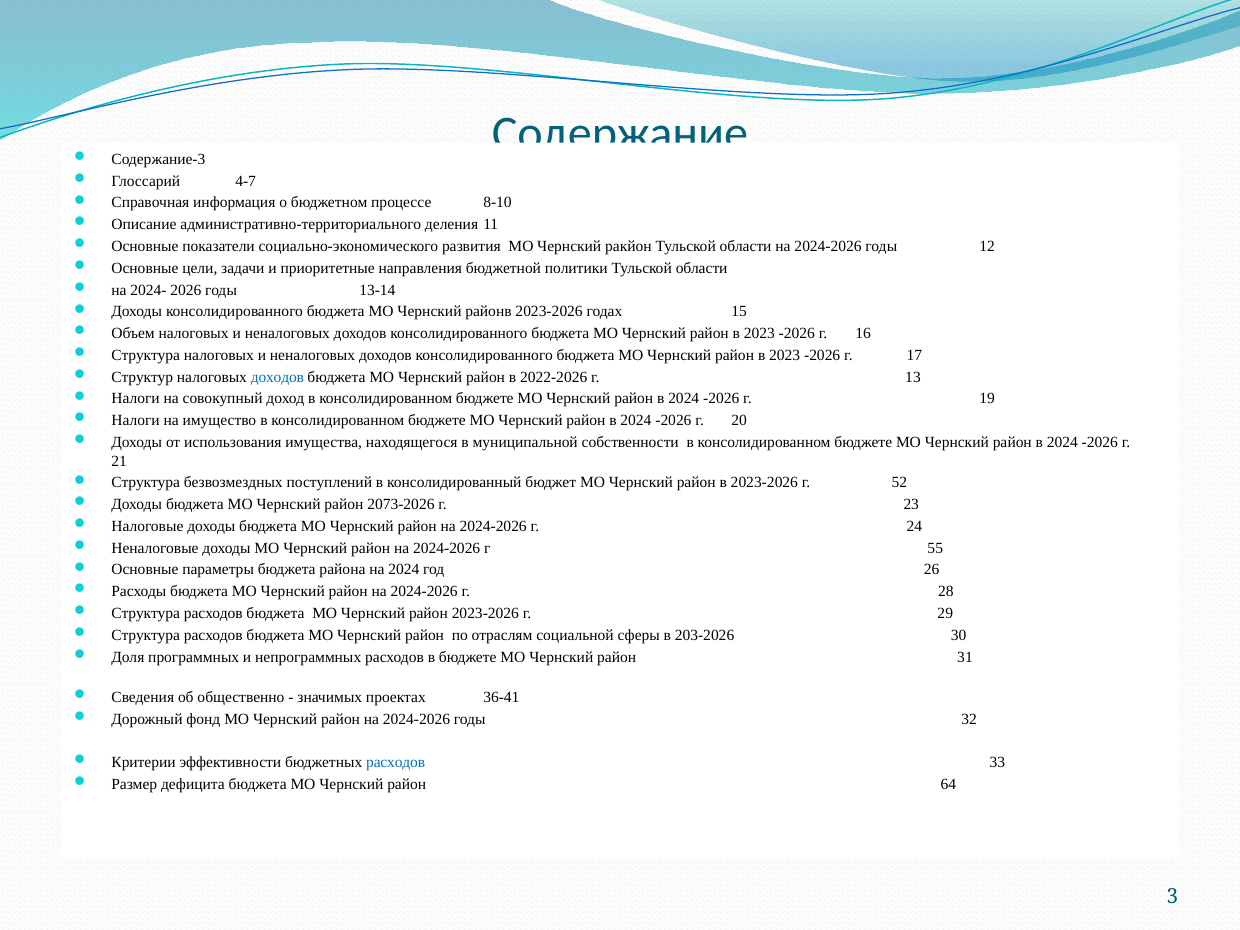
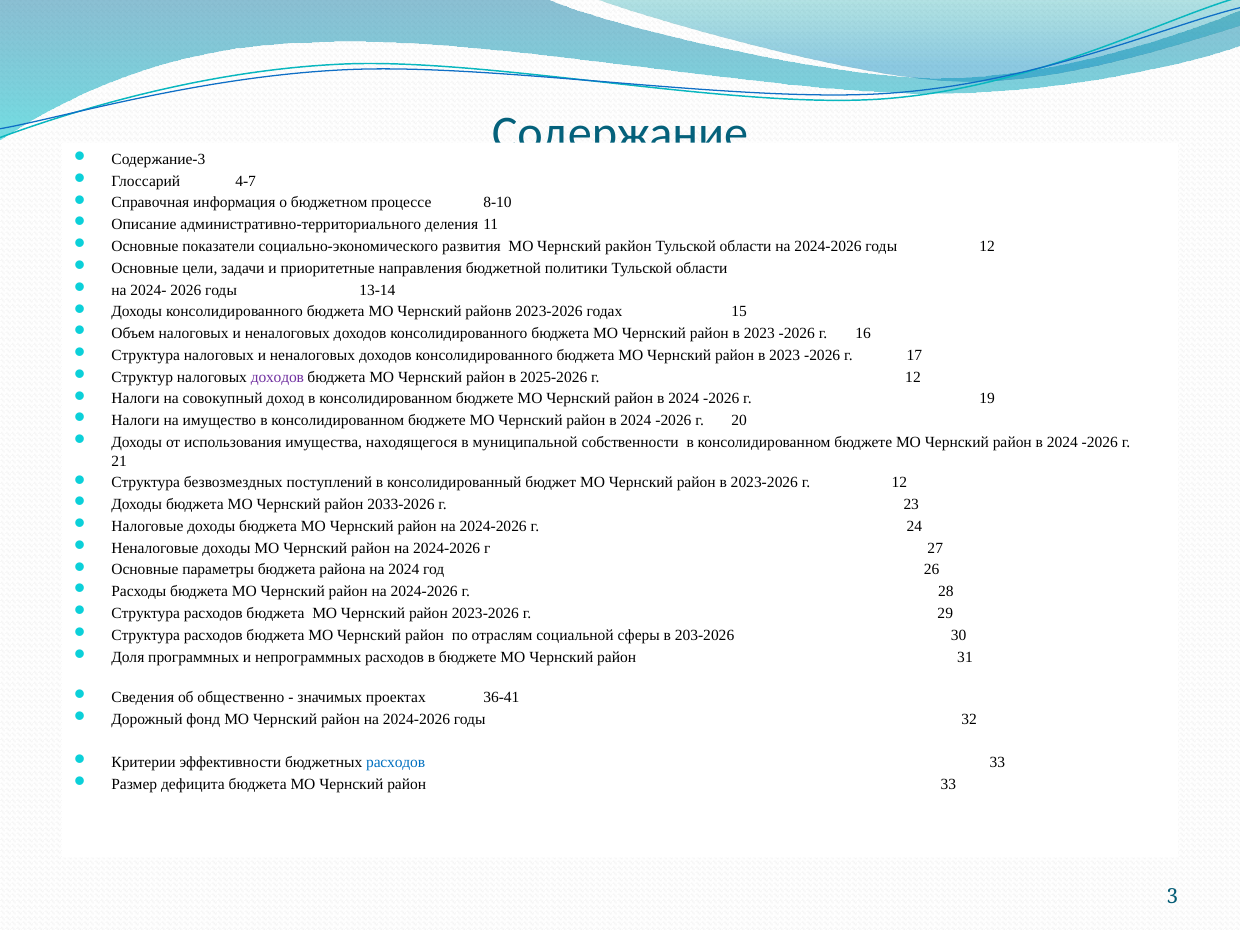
доходов at (277, 377) colour: blue -> purple
2022-2026: 2022-2026 -> 2025-2026
13 at (913, 377): 13 -> 12
2023-2026 г 52: 52 -> 12
2073-2026: 2073-2026 -> 2033-2026
55: 55 -> 27
район 64: 64 -> 33
